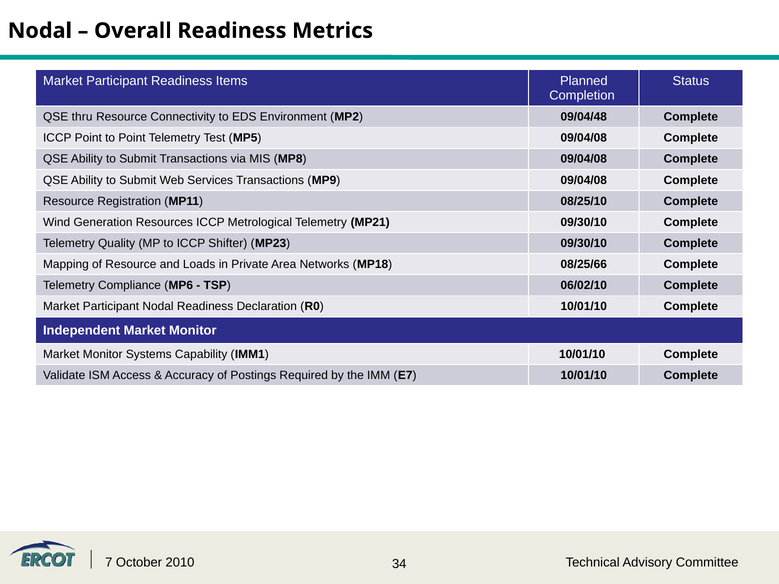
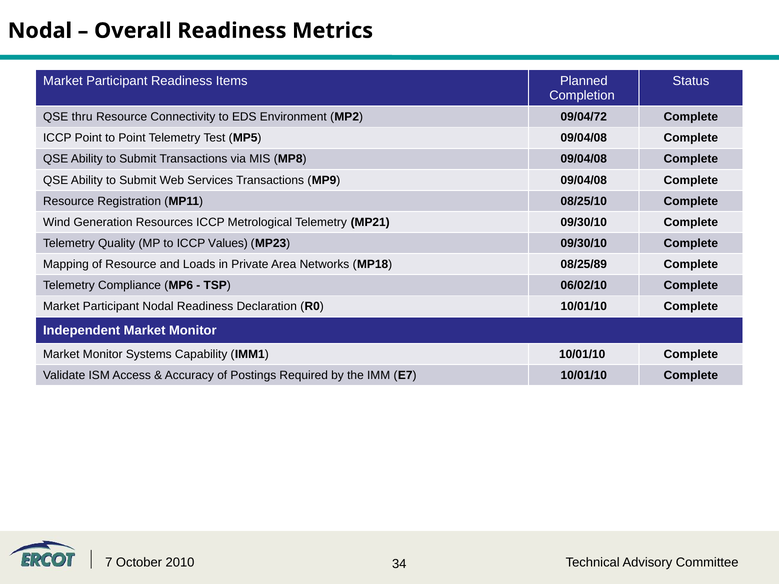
09/04/48: 09/04/48 -> 09/04/72
Shifter: Shifter -> Values
08/25/66: 08/25/66 -> 08/25/89
